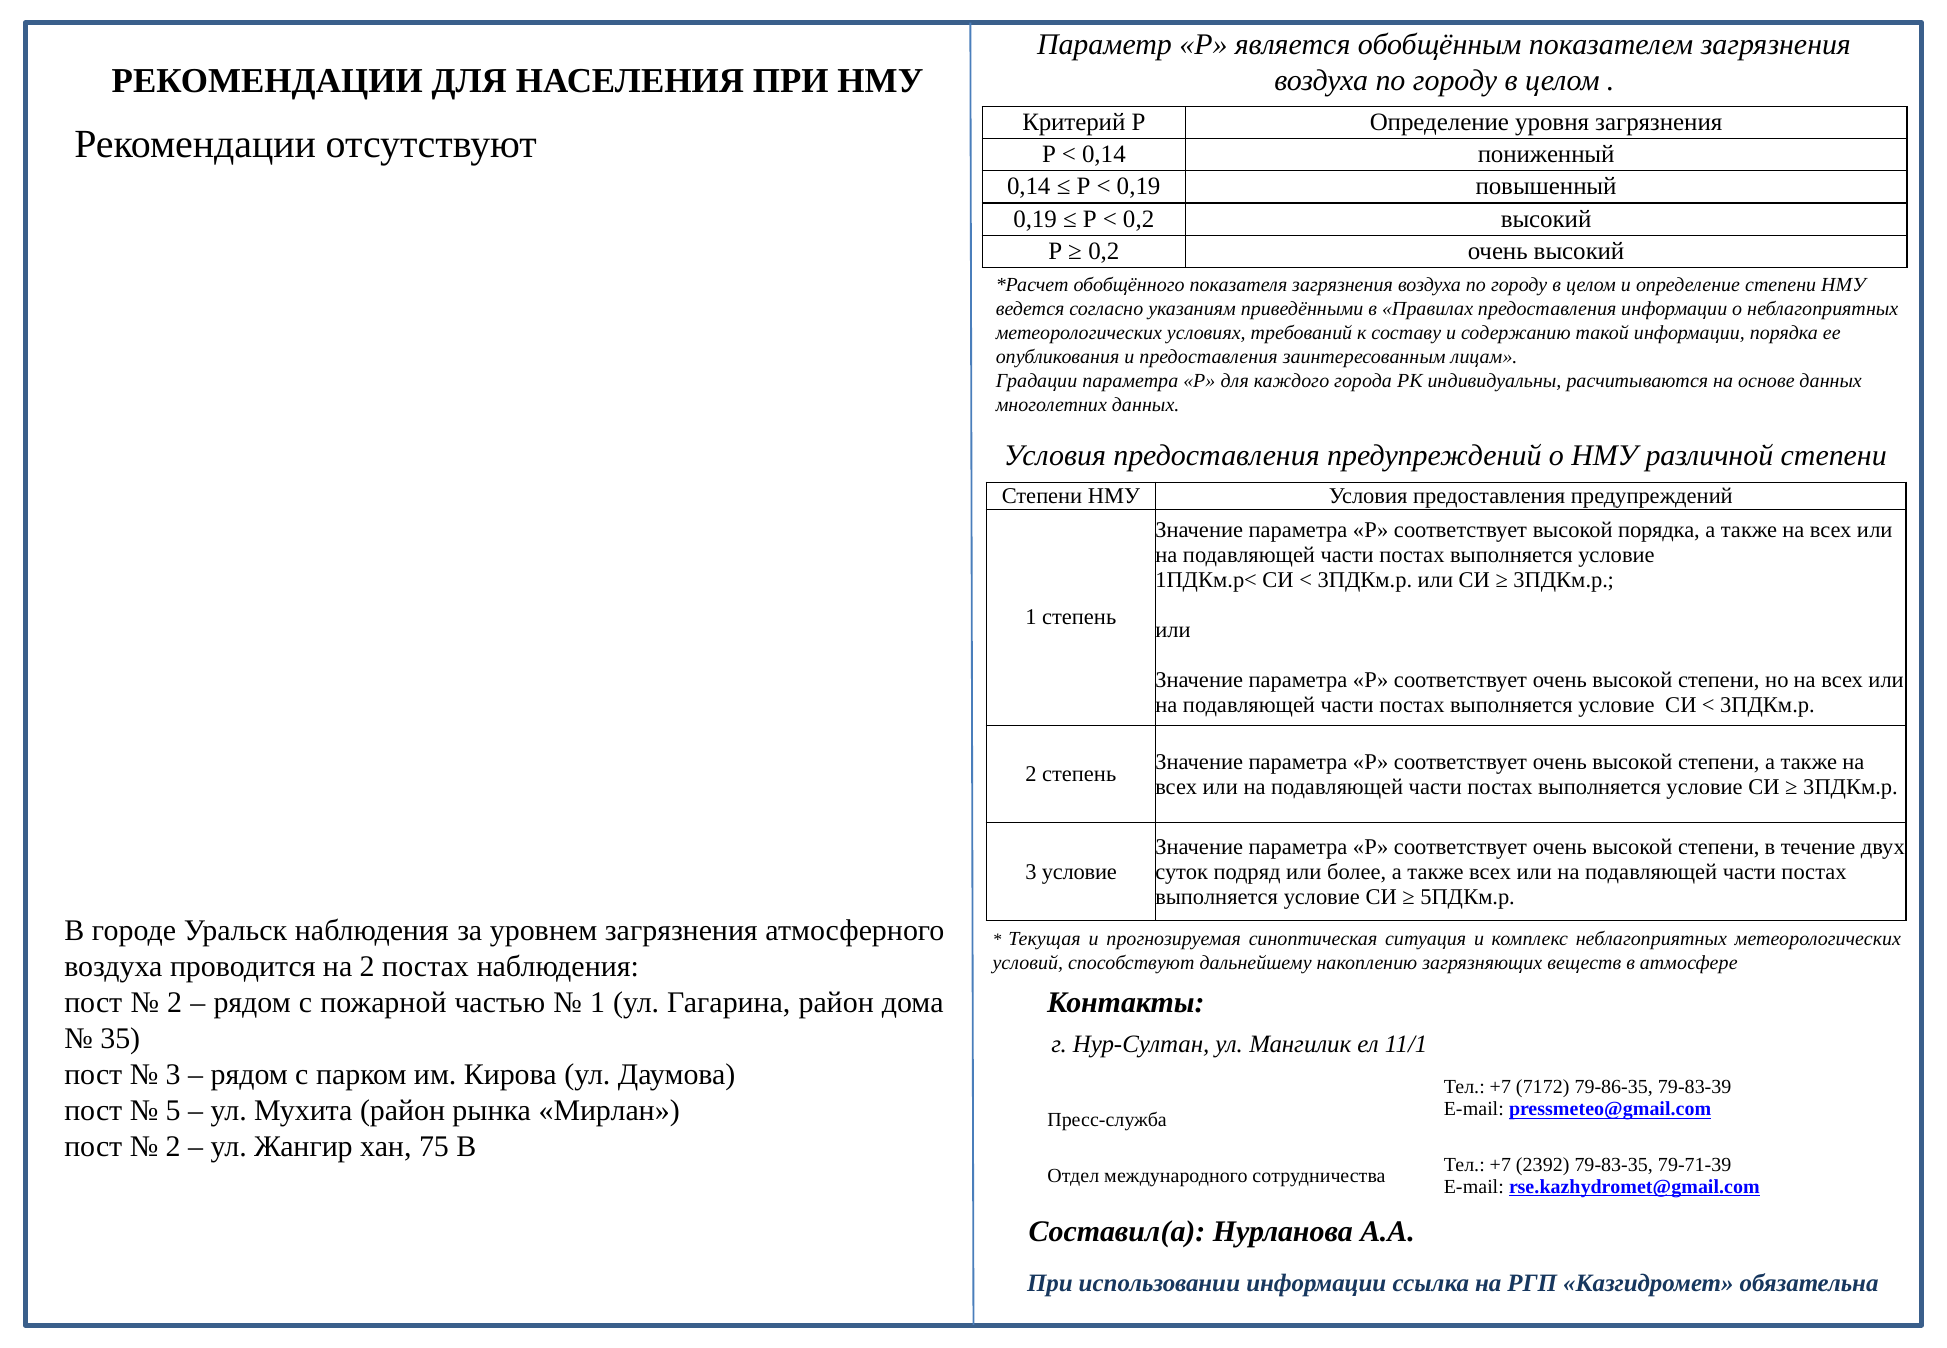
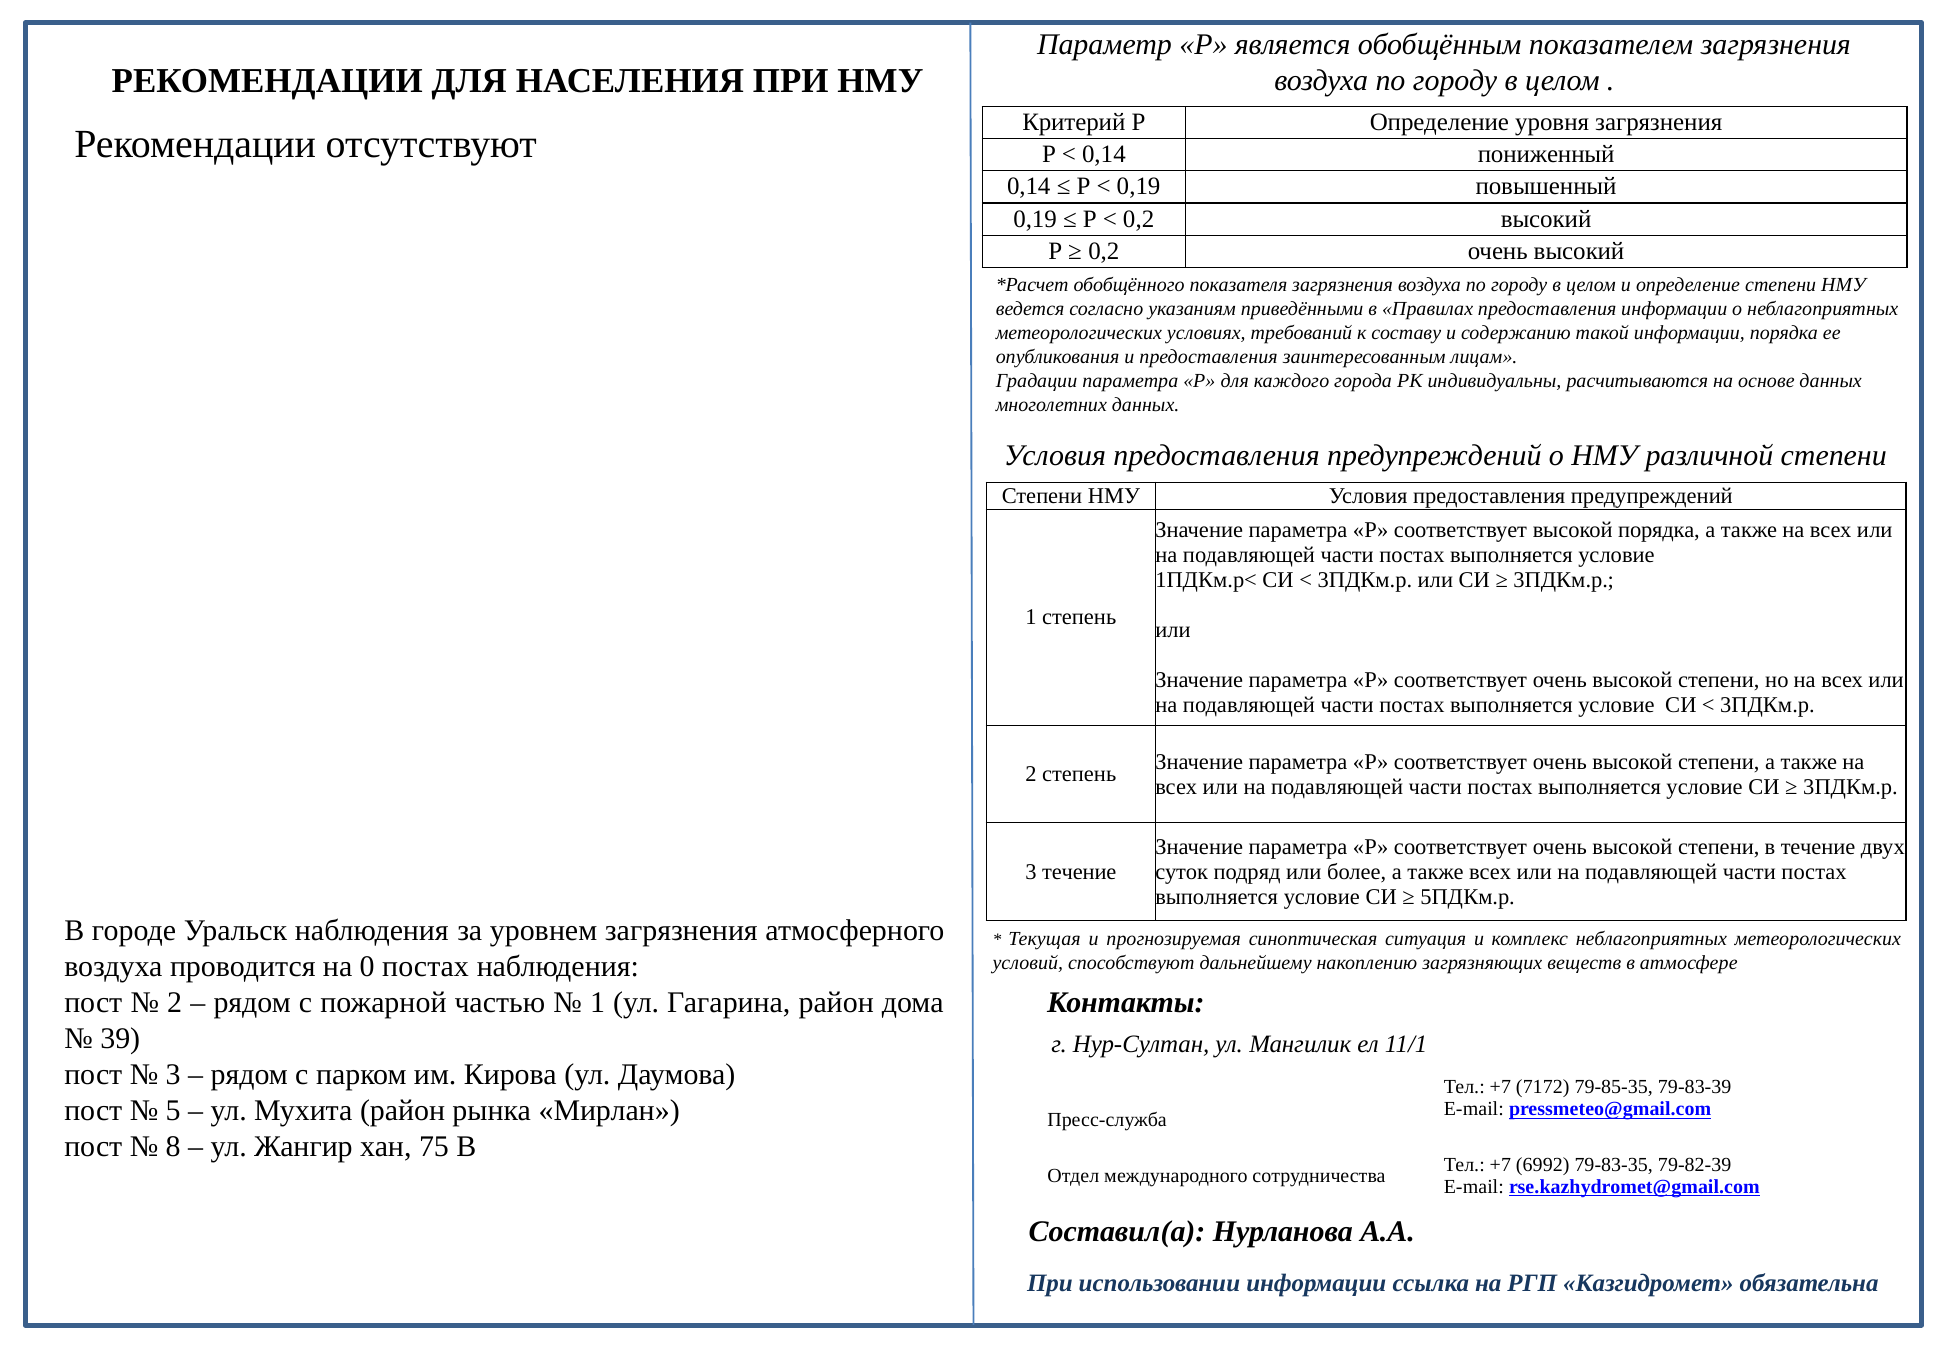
3 условие: условие -> течение
на 2: 2 -> 0
35: 35 -> 39
79-86-35: 79-86-35 -> 79-85-35
2 at (173, 1146): 2 -> 8
2392: 2392 -> 6992
79-71-39: 79-71-39 -> 79-82-39
